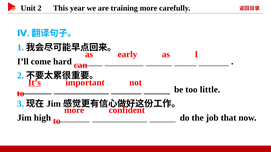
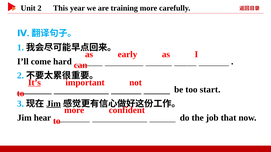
little: little -> start
Jim at (54, 104) underline: none -> present
high: high -> hear
